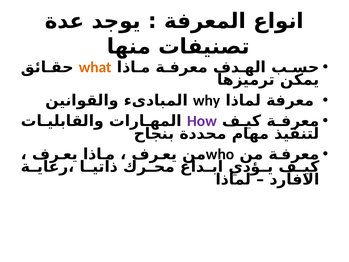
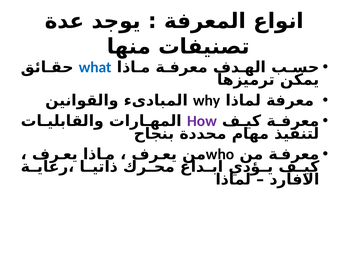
what colour: orange -> blue
